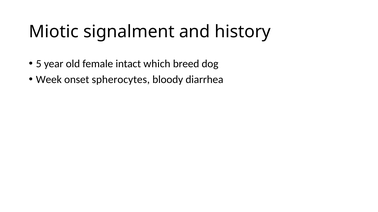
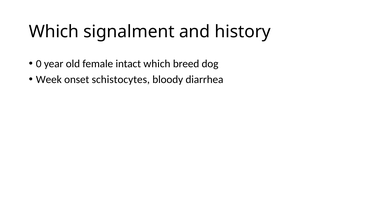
Miotic at (54, 32): Miotic -> Which
5: 5 -> 0
spherocytes: spherocytes -> schistocytes
